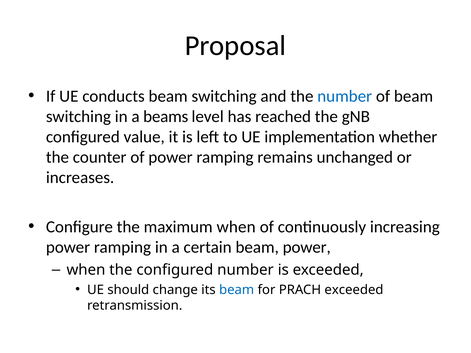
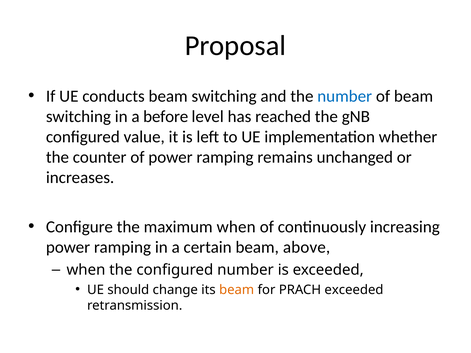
beams: beams -> before
beam power: power -> above
beam at (237, 290) colour: blue -> orange
